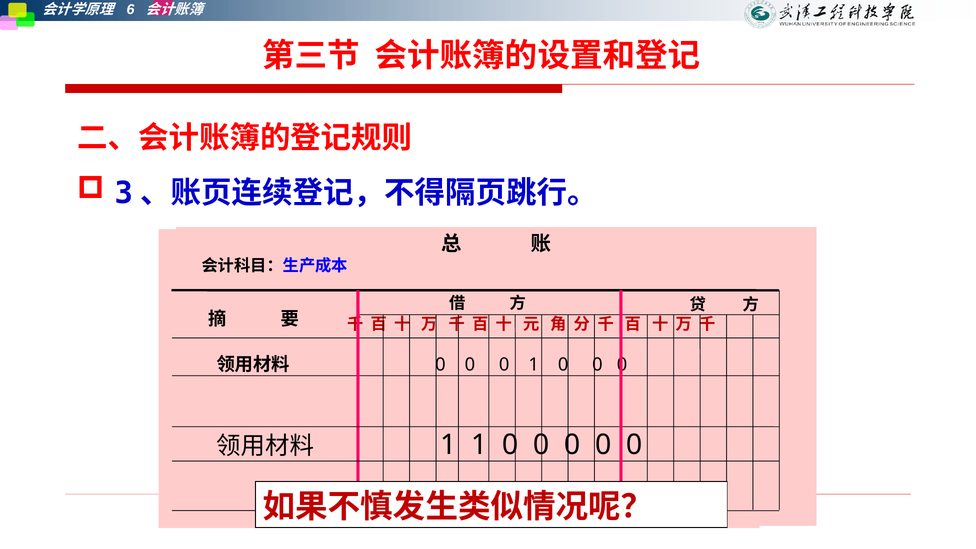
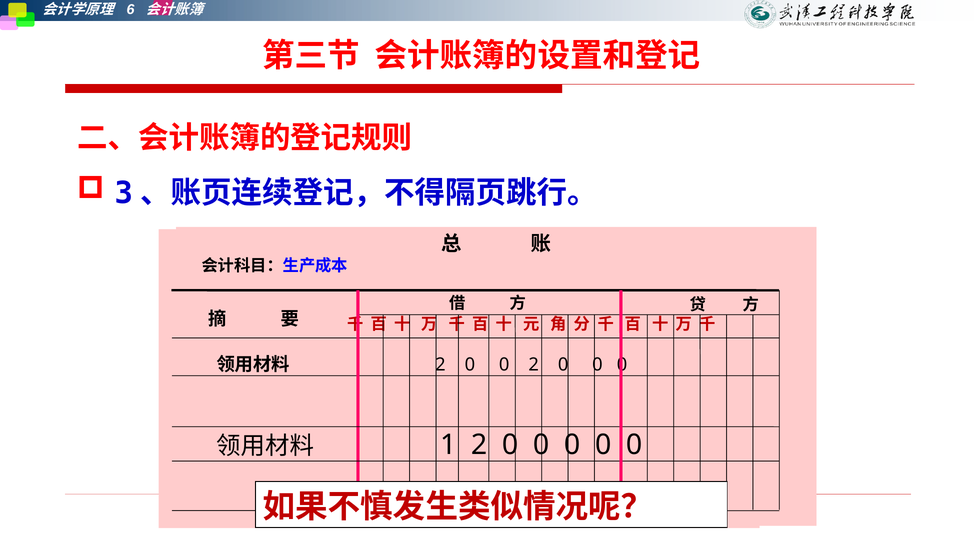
0 at (440, 365): 0 -> 2
0 1: 1 -> 2
1 1: 1 -> 2
